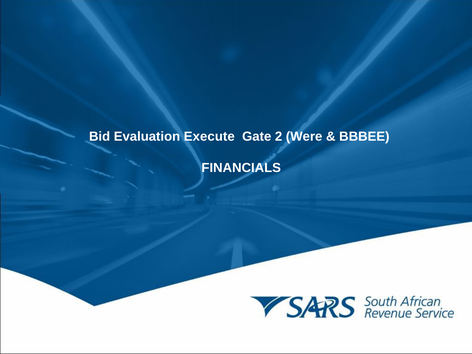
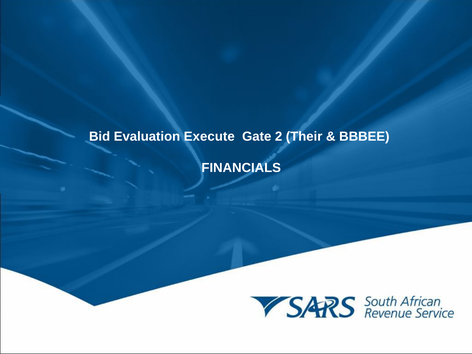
Were: Were -> Their
